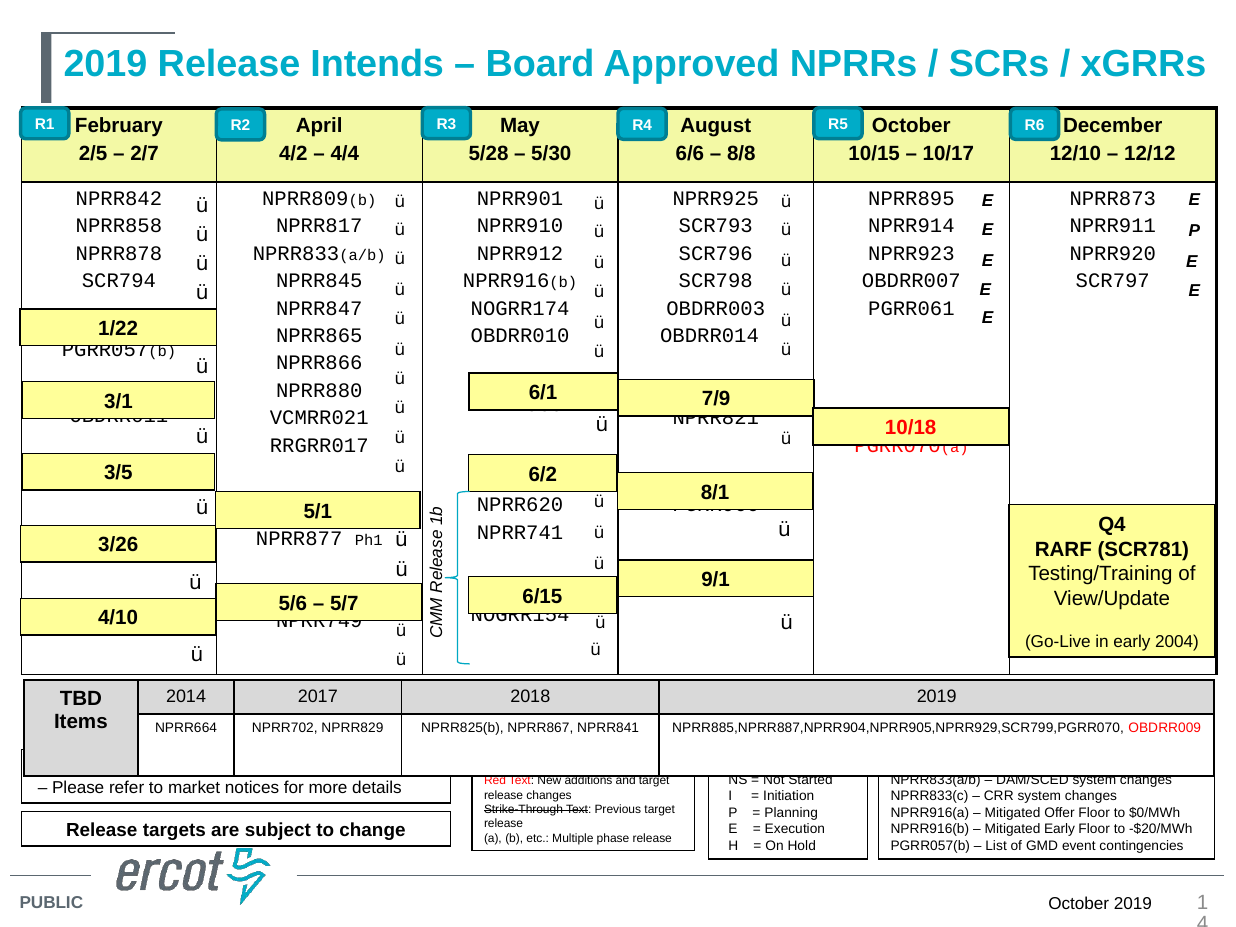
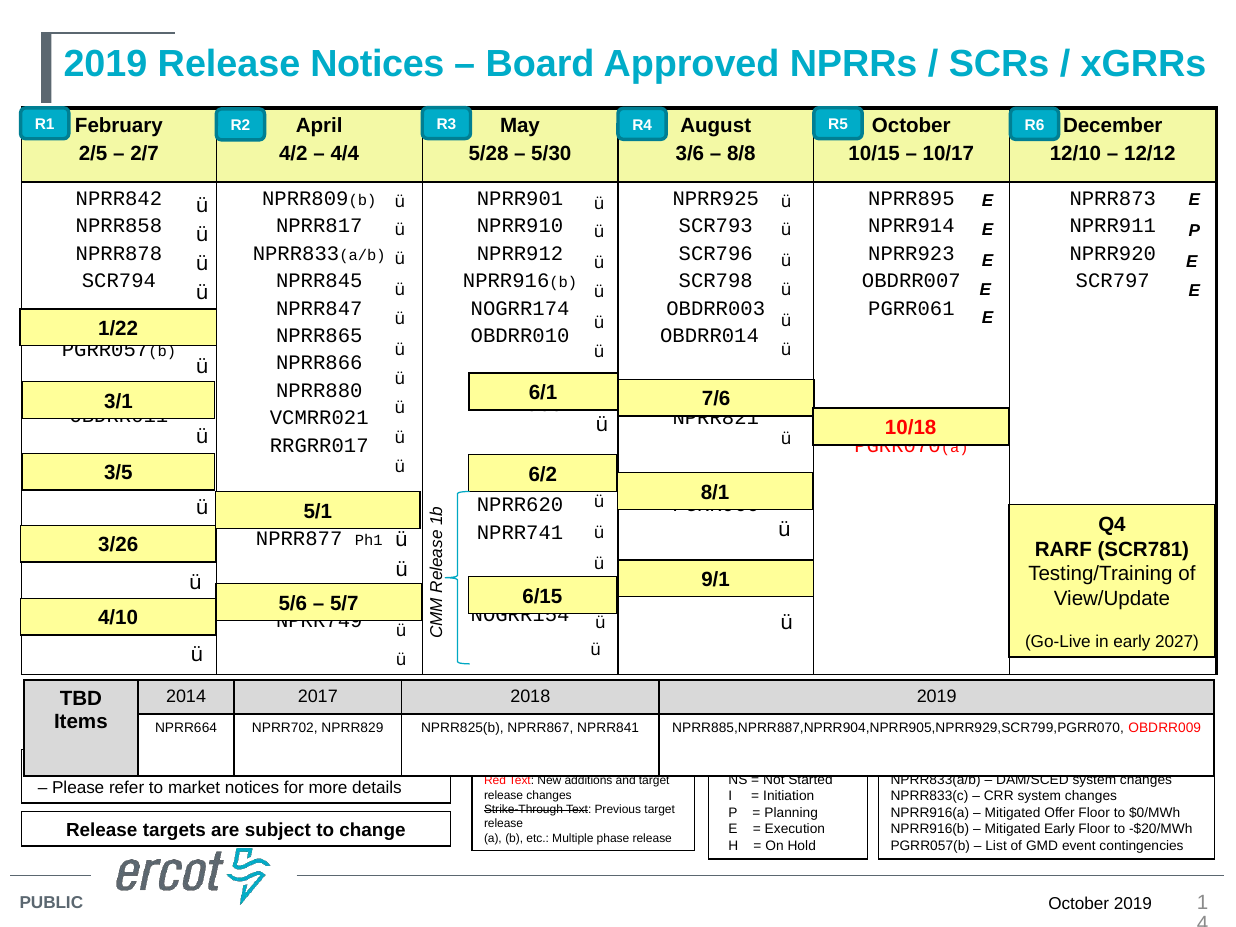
Release Intends: Intends -> Notices
6/6: 6/6 -> 3/6
7/9: 7/9 -> 7/6
2004: 2004 -> 2027
